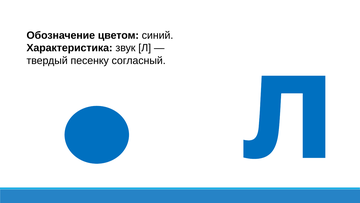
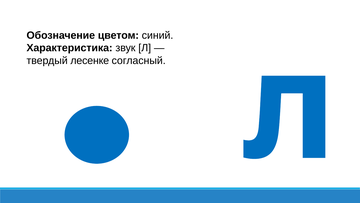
песенку: песенку -> лесенке
